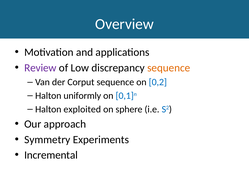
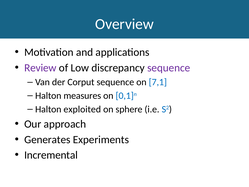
sequence at (169, 68) colour: orange -> purple
0,2: 0,2 -> 7,1
uniformly: uniformly -> measures
Symmetry: Symmetry -> Generates
